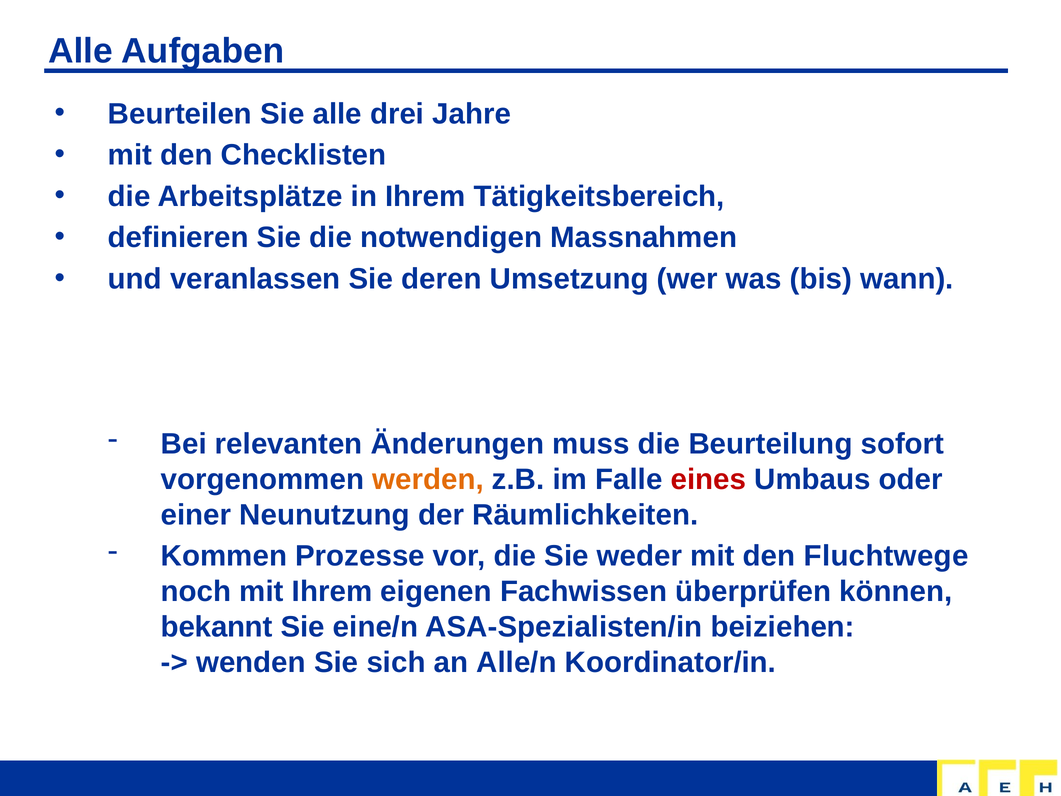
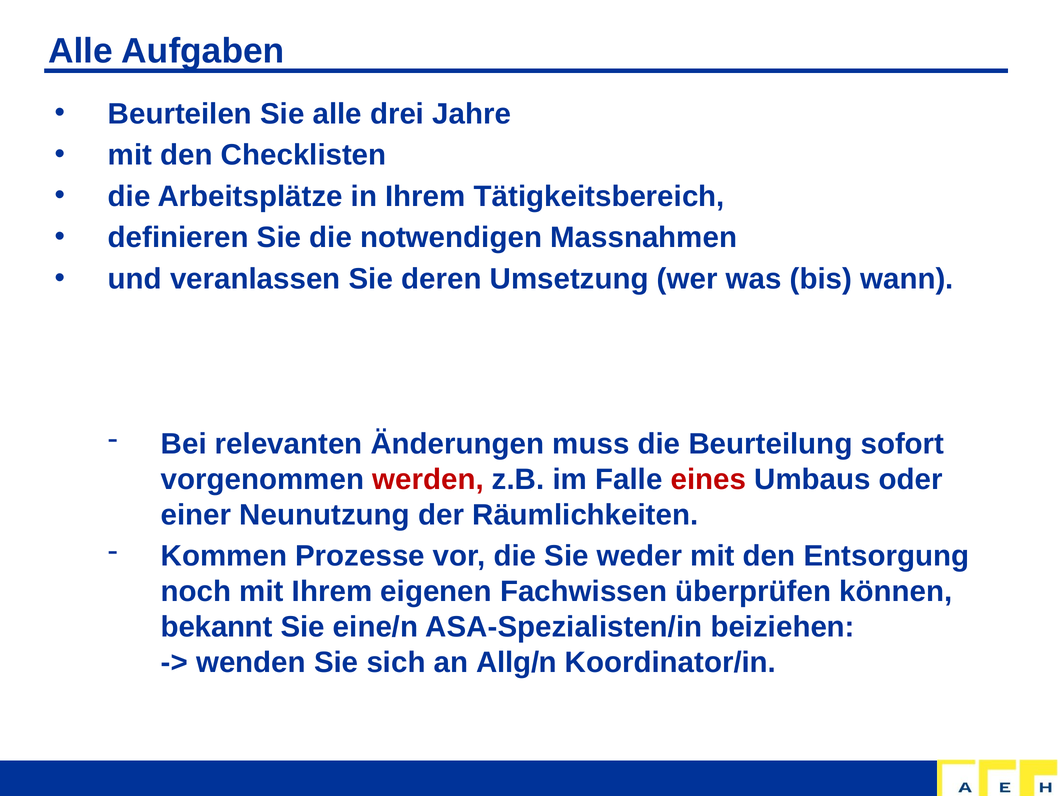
werden colour: orange -> red
Fluchtwege: Fluchtwege -> Entsorgung
Alle/n: Alle/n -> Allg/n
